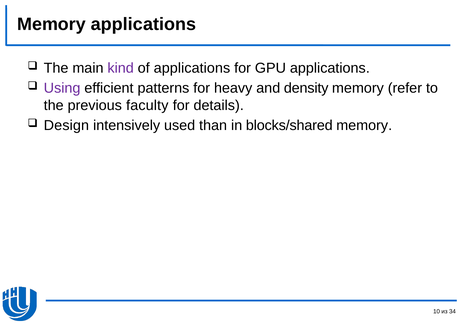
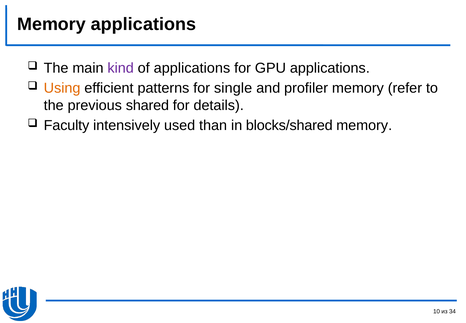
Using colour: purple -> orange
heavy: heavy -> single
density: density -> profiler
faculty: faculty -> shared
Design: Design -> Faculty
